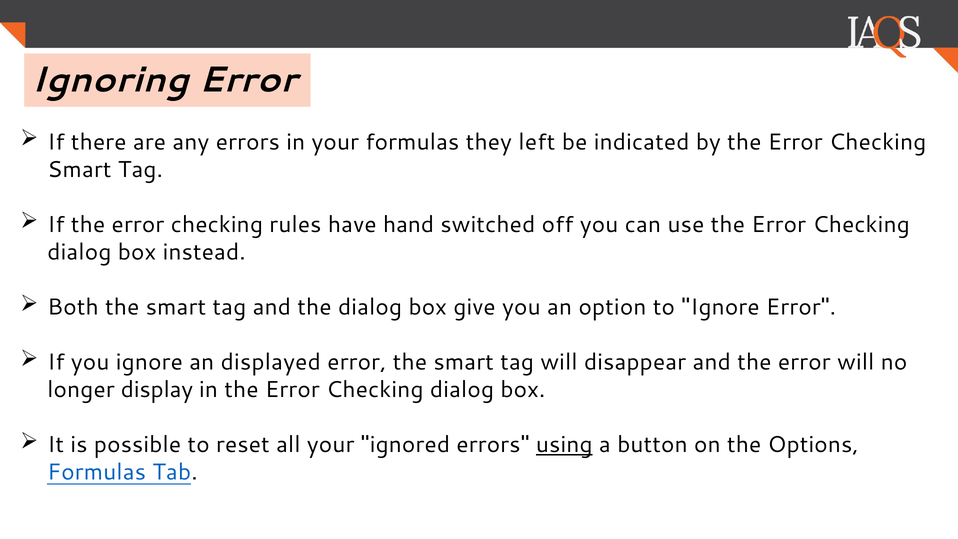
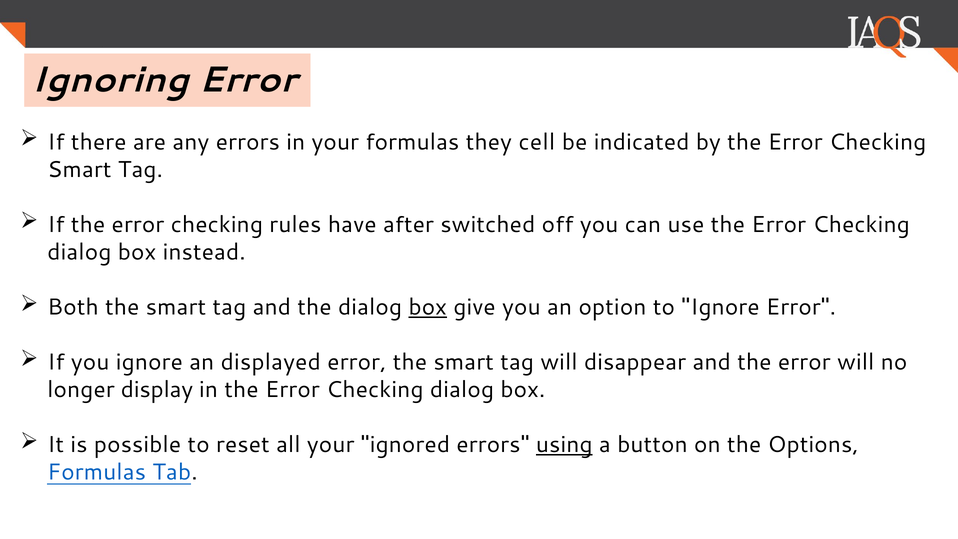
left: left -> cell
hand: hand -> after
box at (428, 307) underline: none -> present
